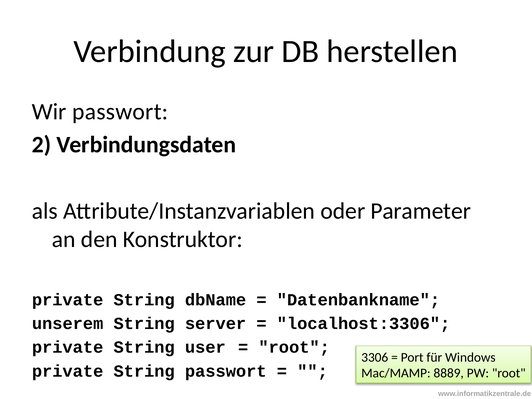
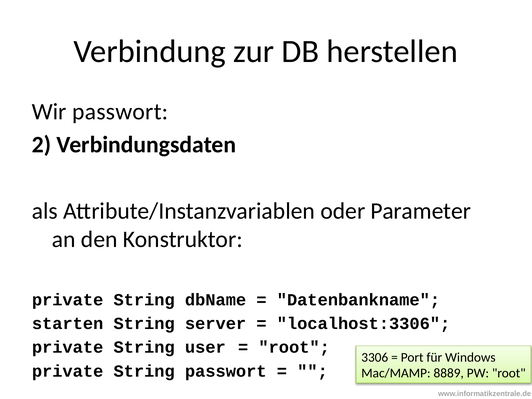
unserem: unserem -> starten
